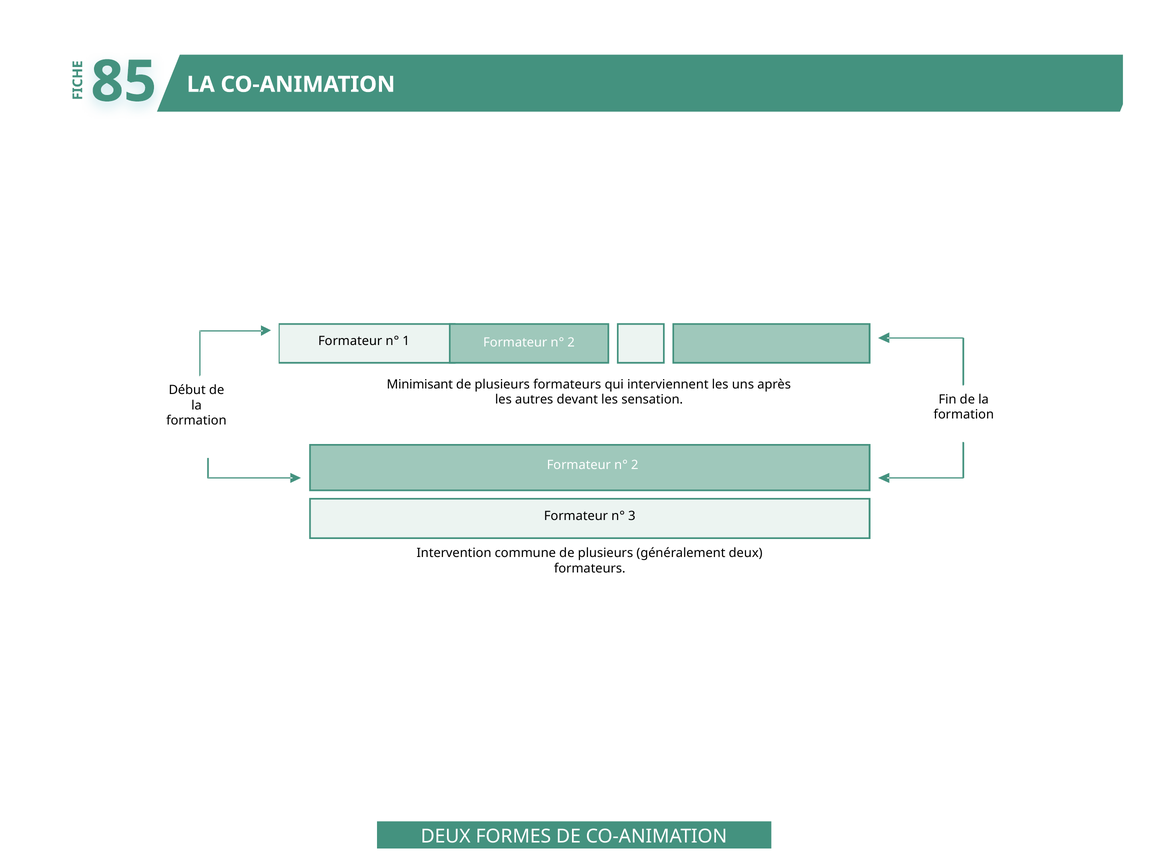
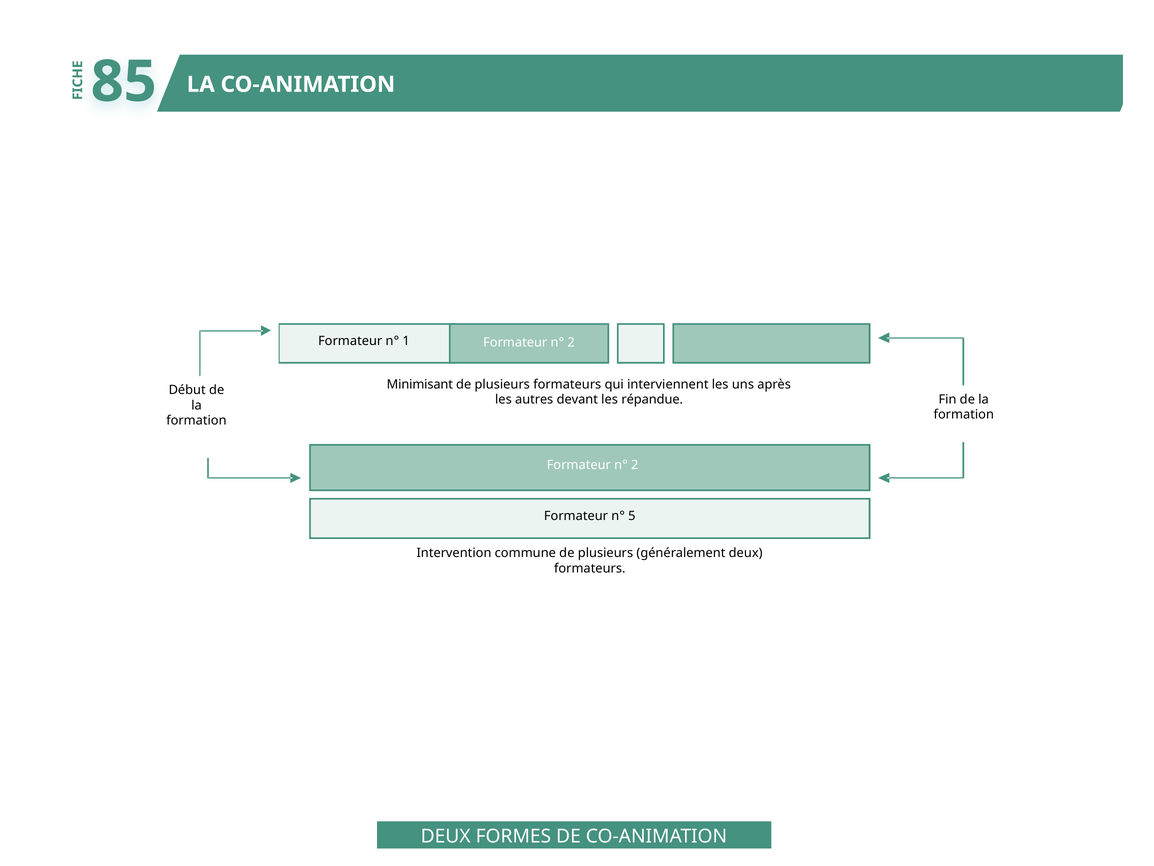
sensation: sensation -> répandue
3: 3 -> 5
